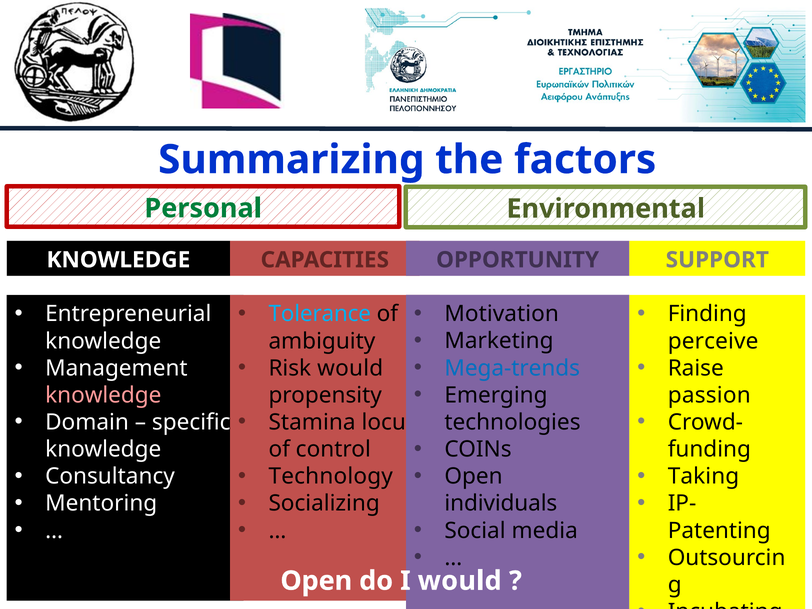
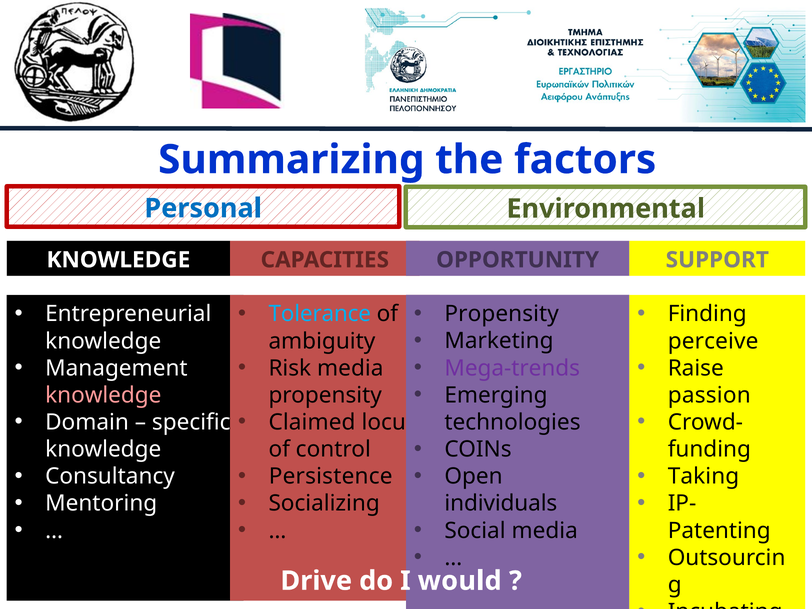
Personal colour: green -> blue
Motivation at (502, 314): Motivation -> Propensity
Risk would: would -> media
Mega-trends colour: blue -> purple
Stamina: Stamina -> Claimed
Technology: Technology -> Persistence
Open at (316, 581): Open -> Drive
